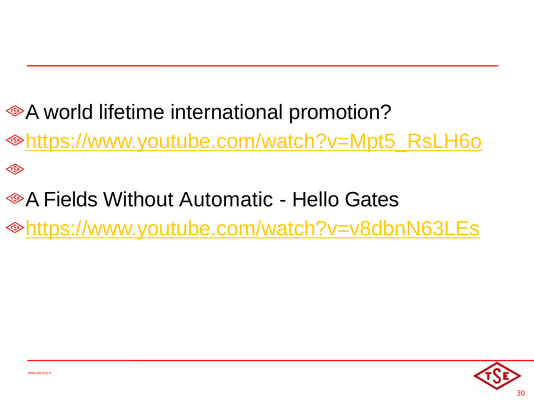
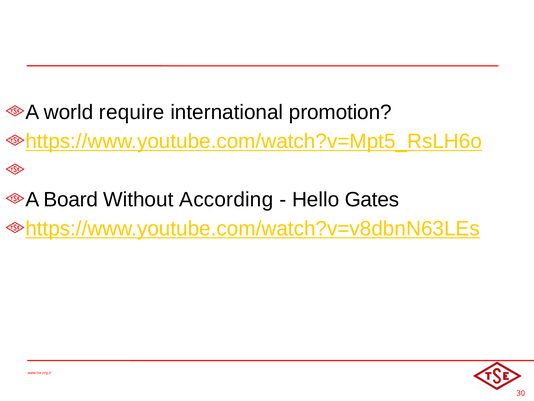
lifetime: lifetime -> require
Fields: Fields -> Board
Automatic: Automatic -> According
